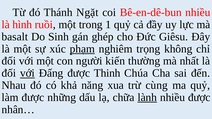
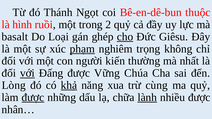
Ngặt: Ngặt -> Ngọt
Bê-en-dê-bun nhiều: nhiều -> thuộc
1: 1 -> 2
Sinh: Sinh -> Loại
cho underline: none -> present
Thinh: Thinh -> Vững
Nhau: Nhau -> Lòng
khả underline: none -> present
được at (33, 98) underline: none -> present
